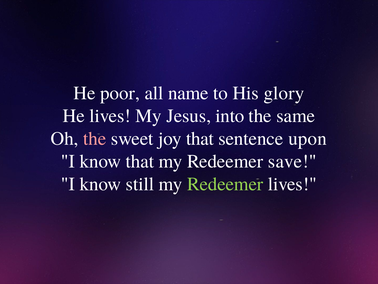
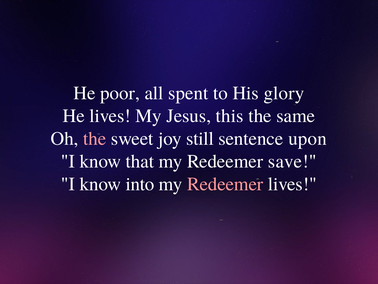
name: name -> spent
into: into -> this
joy that: that -> still
still: still -> into
Redeemer at (225, 184) colour: light green -> pink
